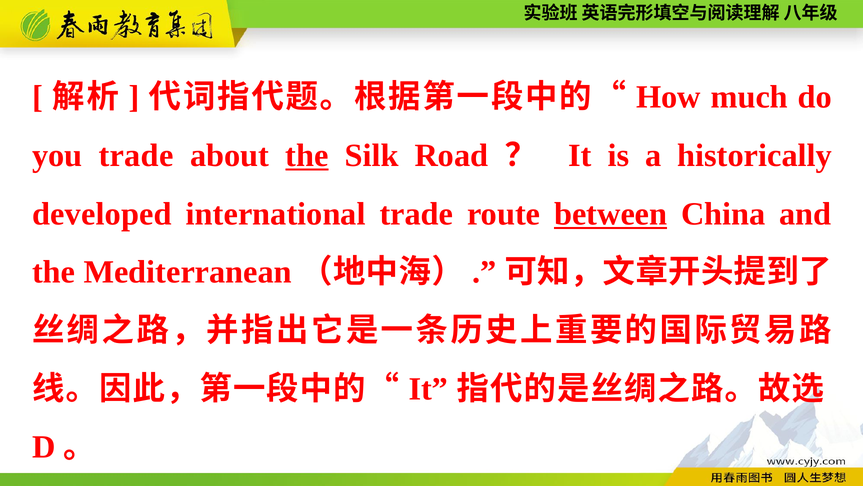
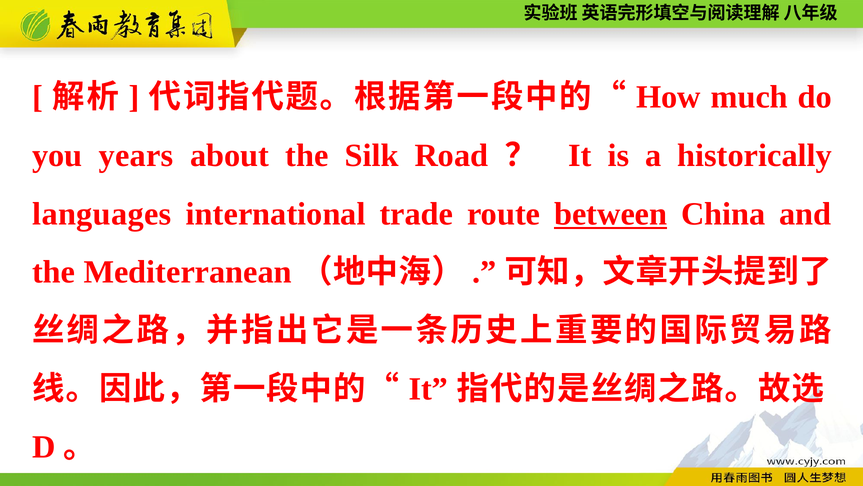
you trade: trade -> years
the at (307, 155) underline: present -> none
developed: developed -> languages
